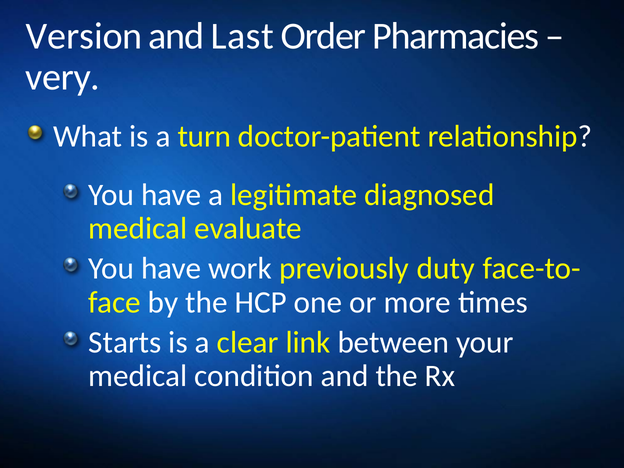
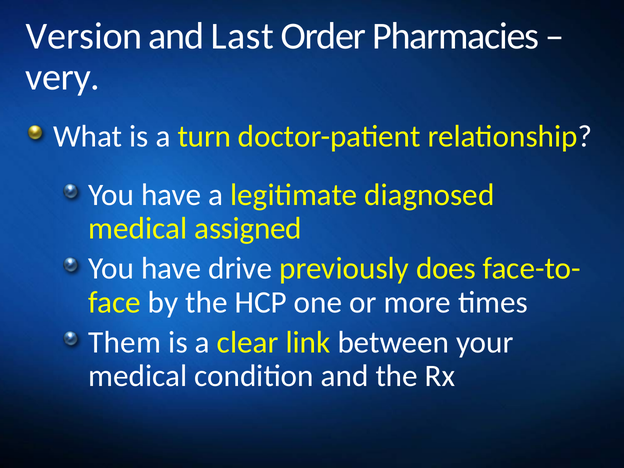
evaluate: evaluate -> assigned
work: work -> drive
duty: duty -> does
Starts: Starts -> Them
